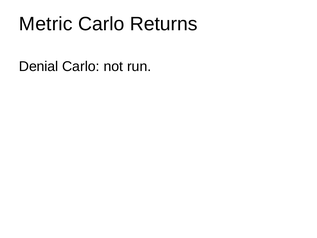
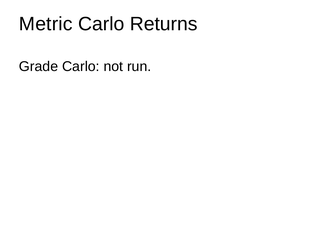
Denial: Denial -> Grade
